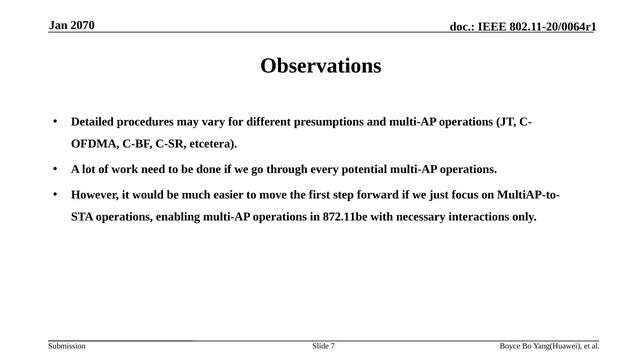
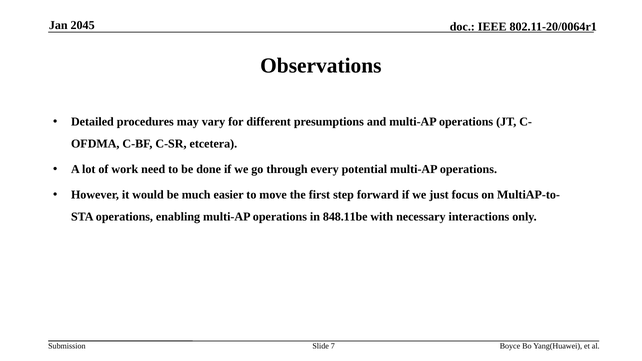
2070: 2070 -> 2045
872.11be: 872.11be -> 848.11be
